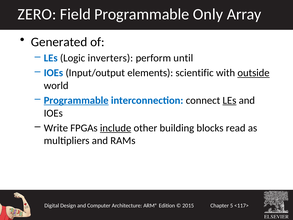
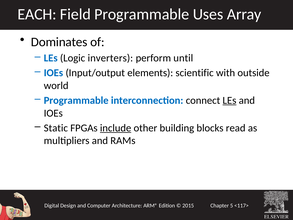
ZERO: ZERO -> EACH
Only: Only -> Uses
Generated: Generated -> Dominates
outside underline: present -> none
Programmable at (76, 100) underline: present -> none
Write: Write -> Static
